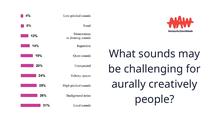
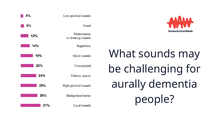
creatively: creatively -> dementia
